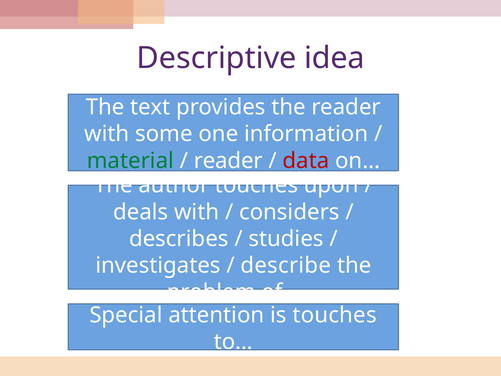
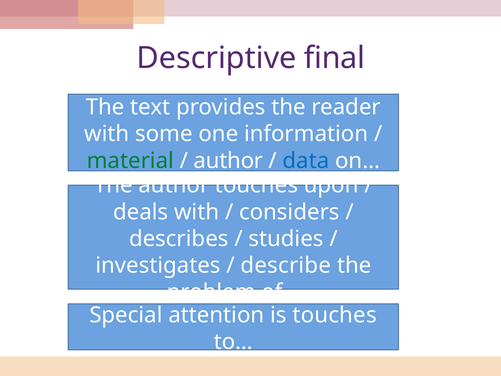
idea: idea -> final
reader at (228, 161): reader -> author
data colour: red -> blue
